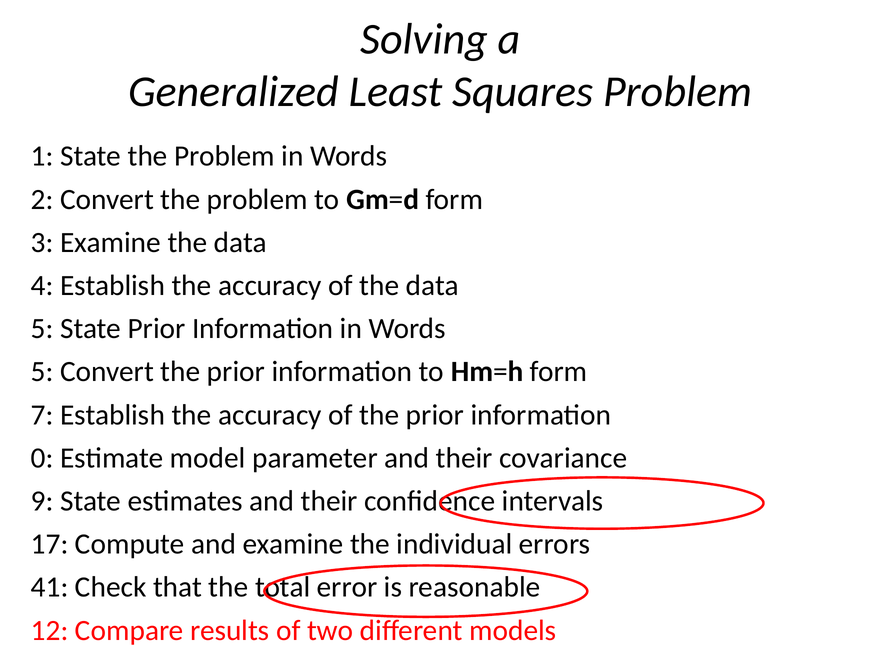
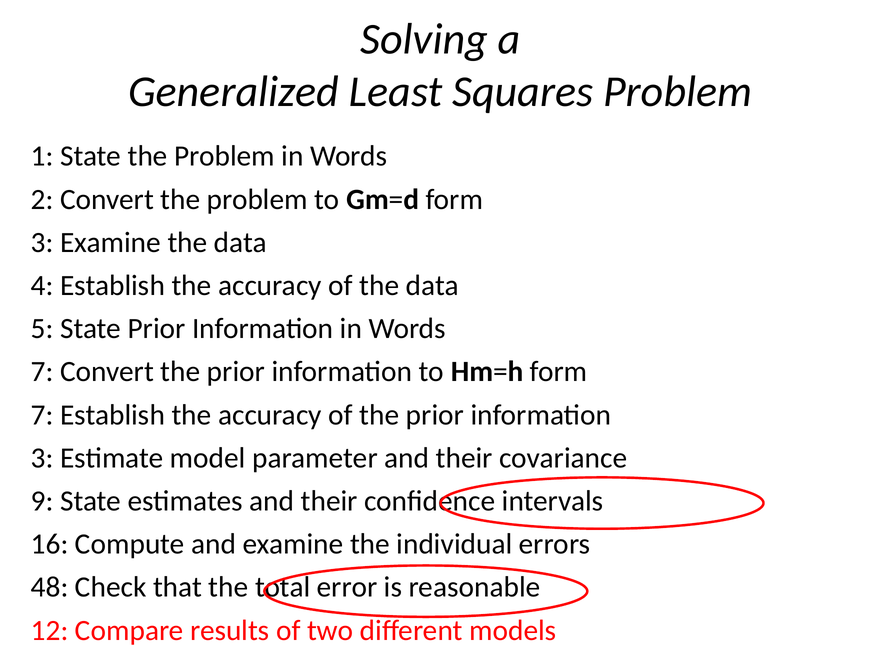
5 at (42, 372): 5 -> 7
0 at (42, 458): 0 -> 3
17: 17 -> 16
41: 41 -> 48
